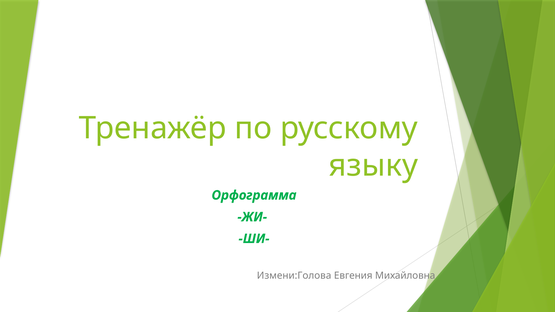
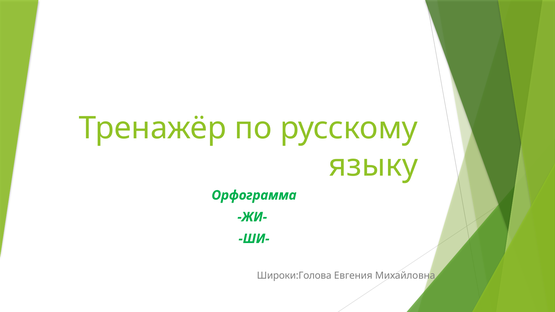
Измени:Голова: Измени:Голова -> Широки:Голова
